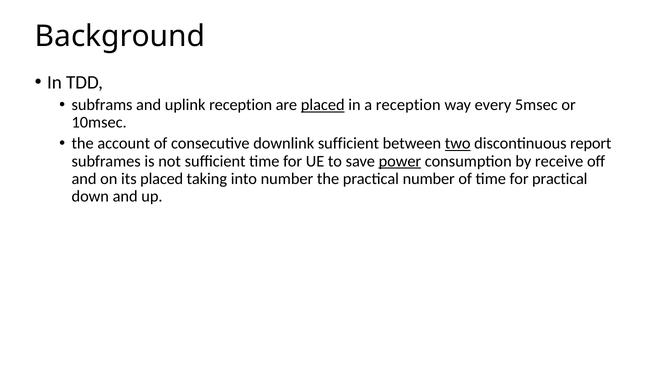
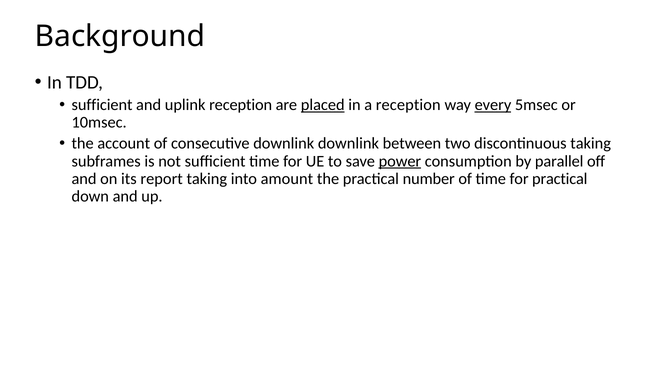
subframs at (102, 105): subframs -> sufficient
every underline: none -> present
downlink sufficient: sufficient -> downlink
two underline: present -> none
discontinuous report: report -> taking
receive: receive -> parallel
its placed: placed -> report
into number: number -> amount
